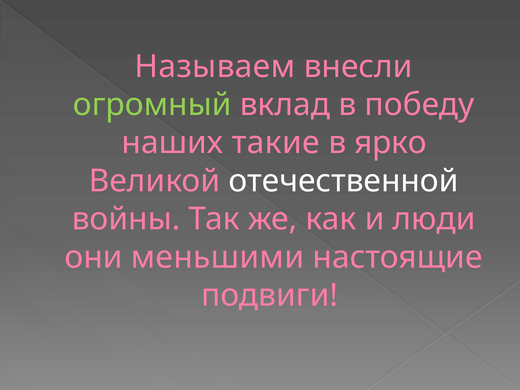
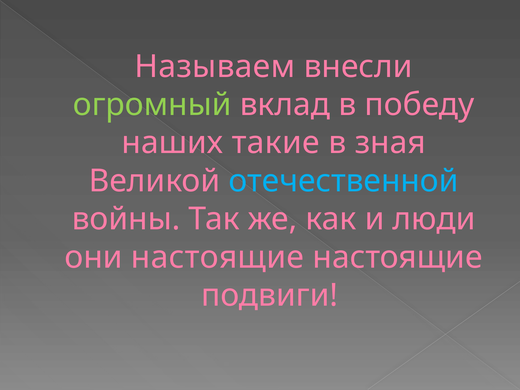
ярко: ярко -> зная
отечественной colour: white -> light blue
они меньшими: меньшими -> настоящие
